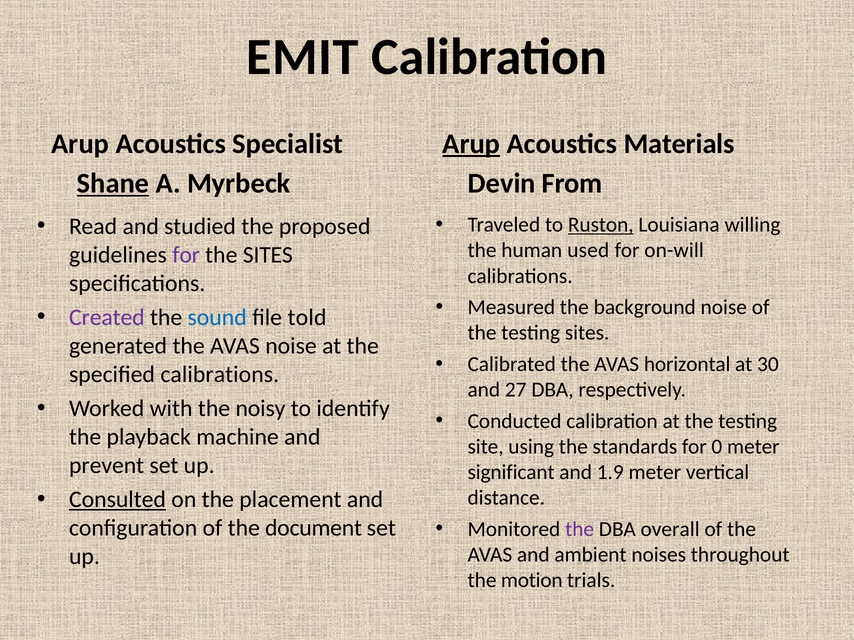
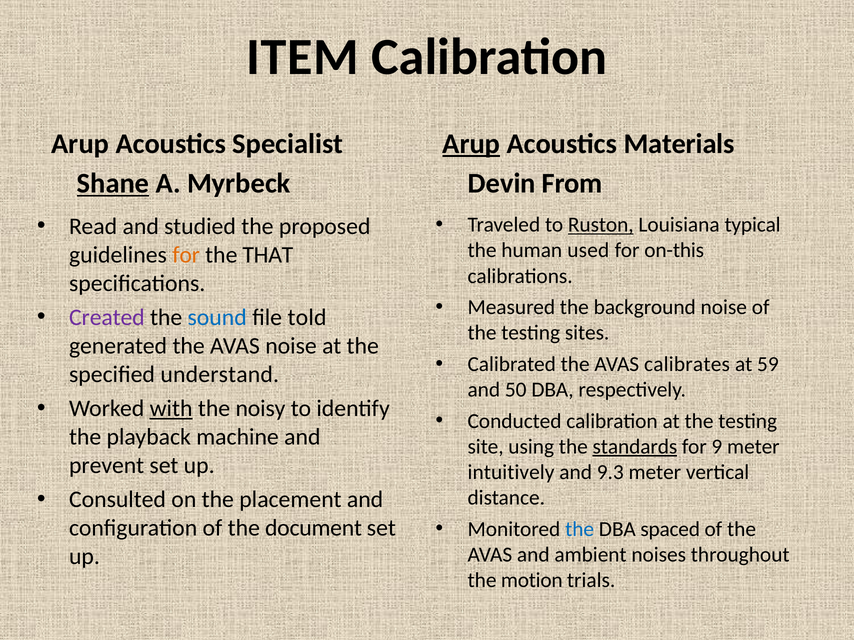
EMIT: EMIT -> ITEM
willing: willing -> typical
on-will: on-will -> on-this
for at (186, 255) colour: purple -> orange
the SITES: SITES -> THAT
horizontal: horizontal -> calibrates
30: 30 -> 59
specified calibrations: calibrations -> understand
27: 27 -> 50
with underline: none -> present
standards underline: none -> present
0: 0 -> 9
significant: significant -> intuitively
1.9: 1.9 -> 9.3
Consulted underline: present -> none
the at (580, 529) colour: purple -> blue
overall: overall -> spaced
